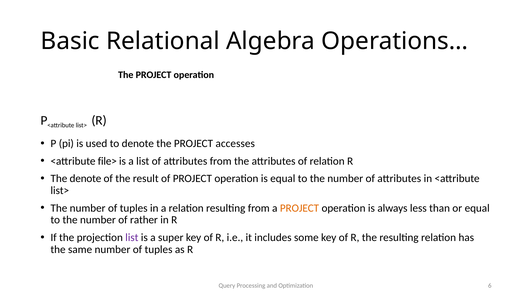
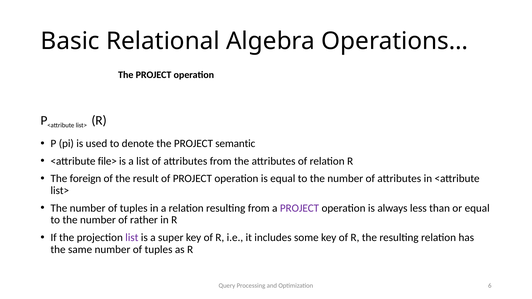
accesses: accesses -> semantic
The denote: denote -> foreign
PROJECT at (300, 208) colour: orange -> purple
